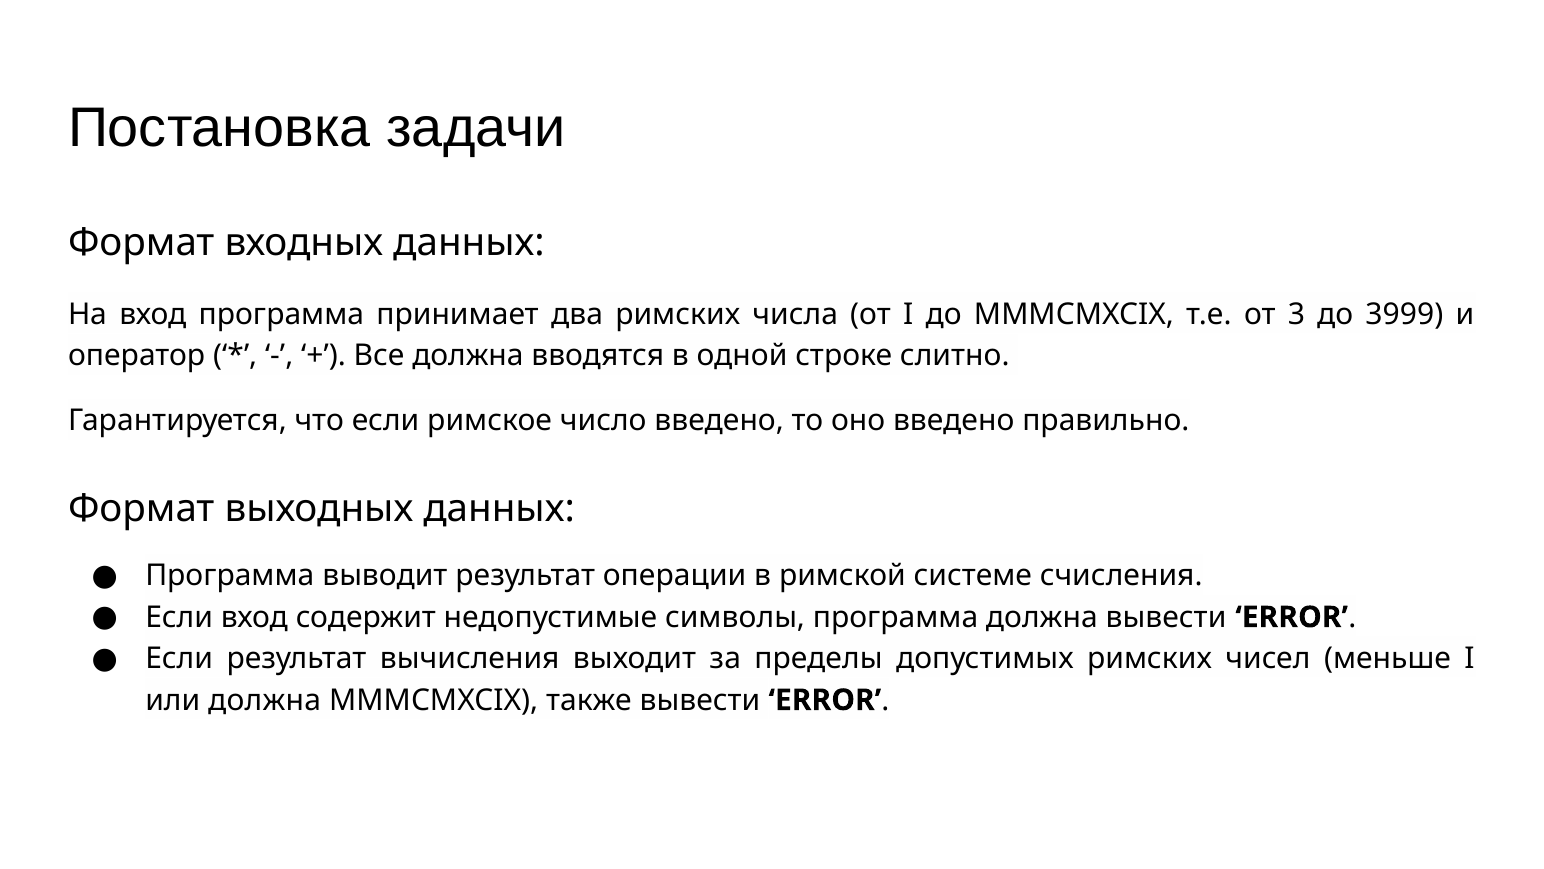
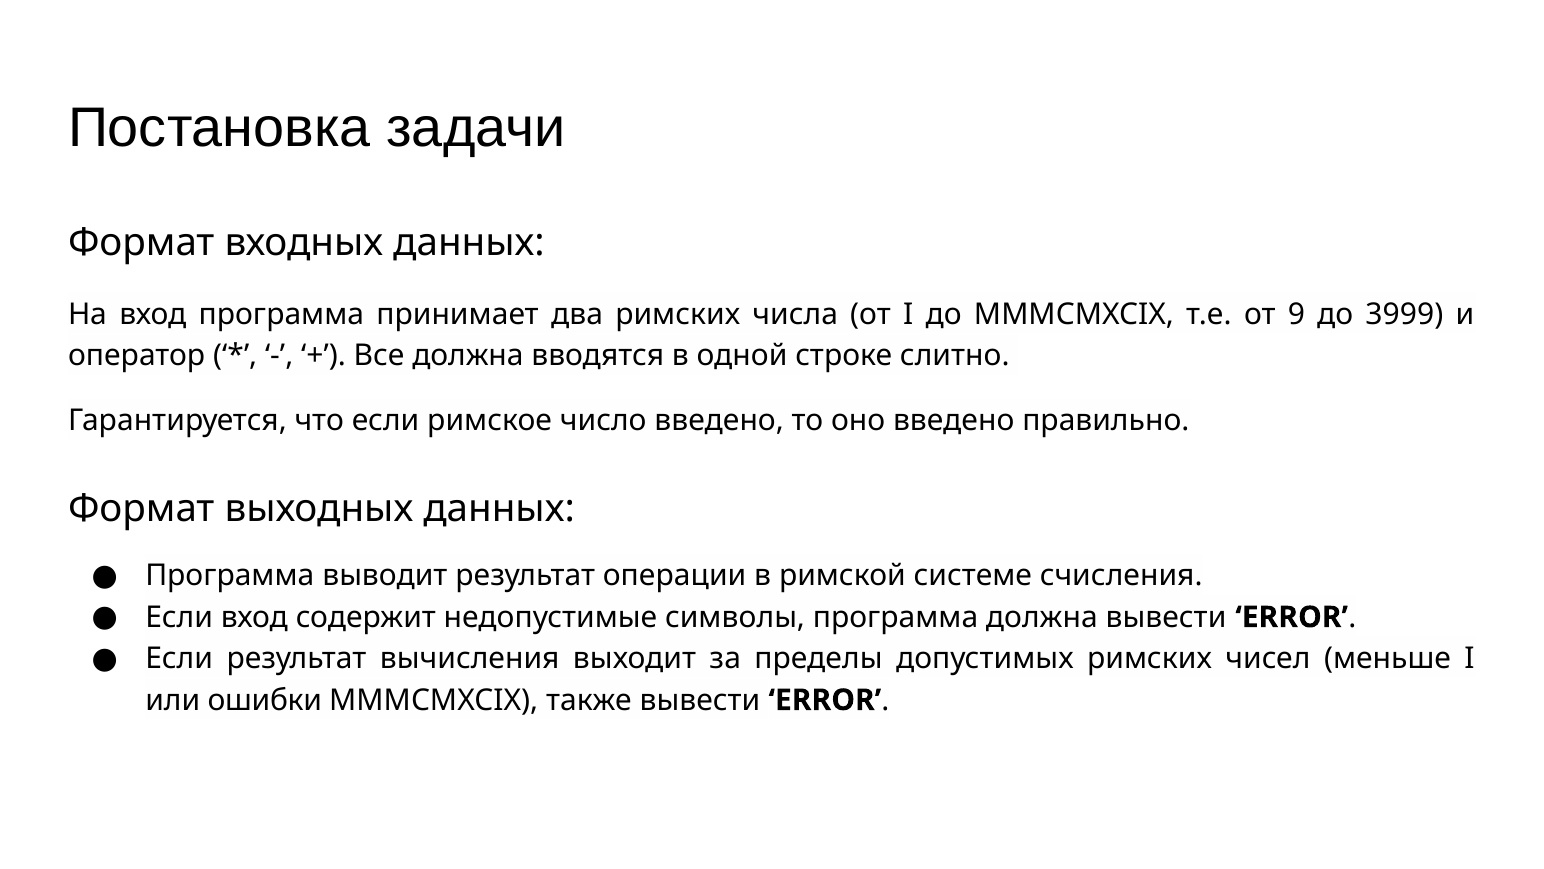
3: 3 -> 9
или должна: должна -> ошибки
